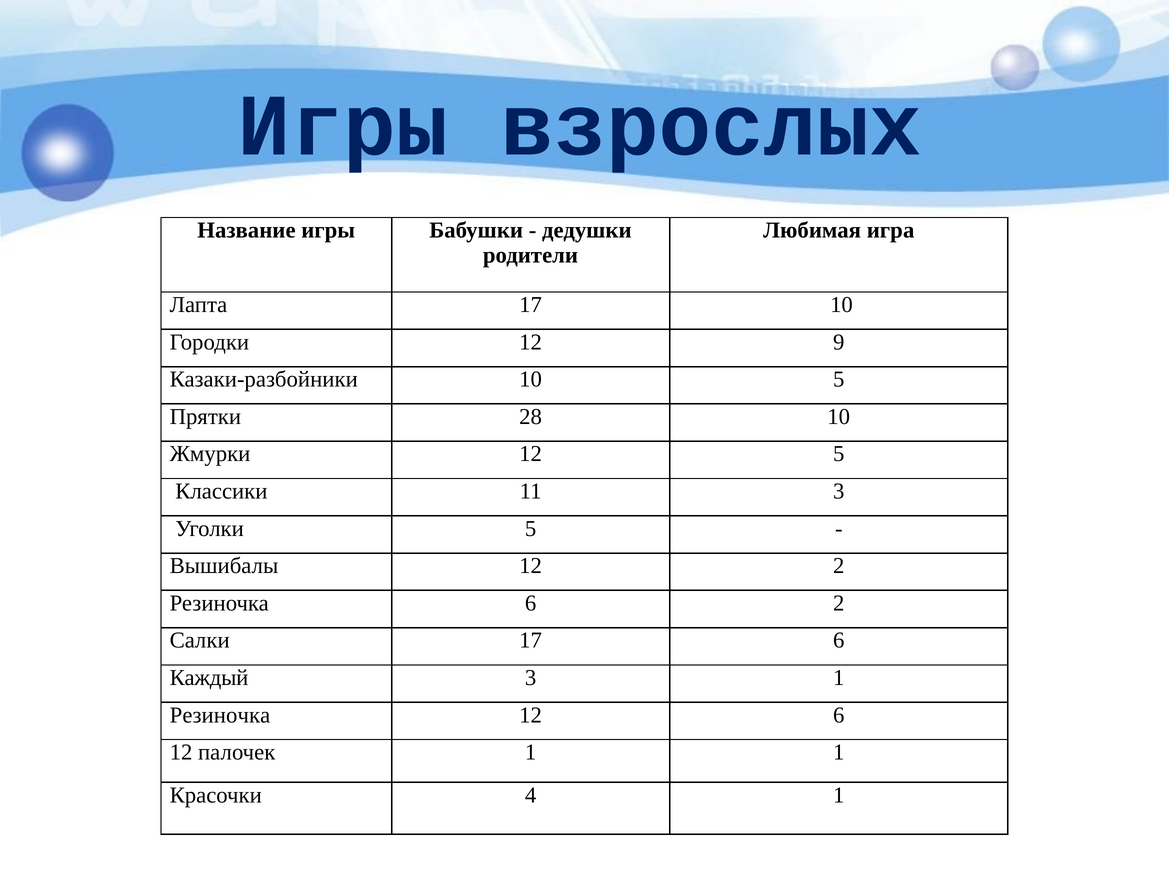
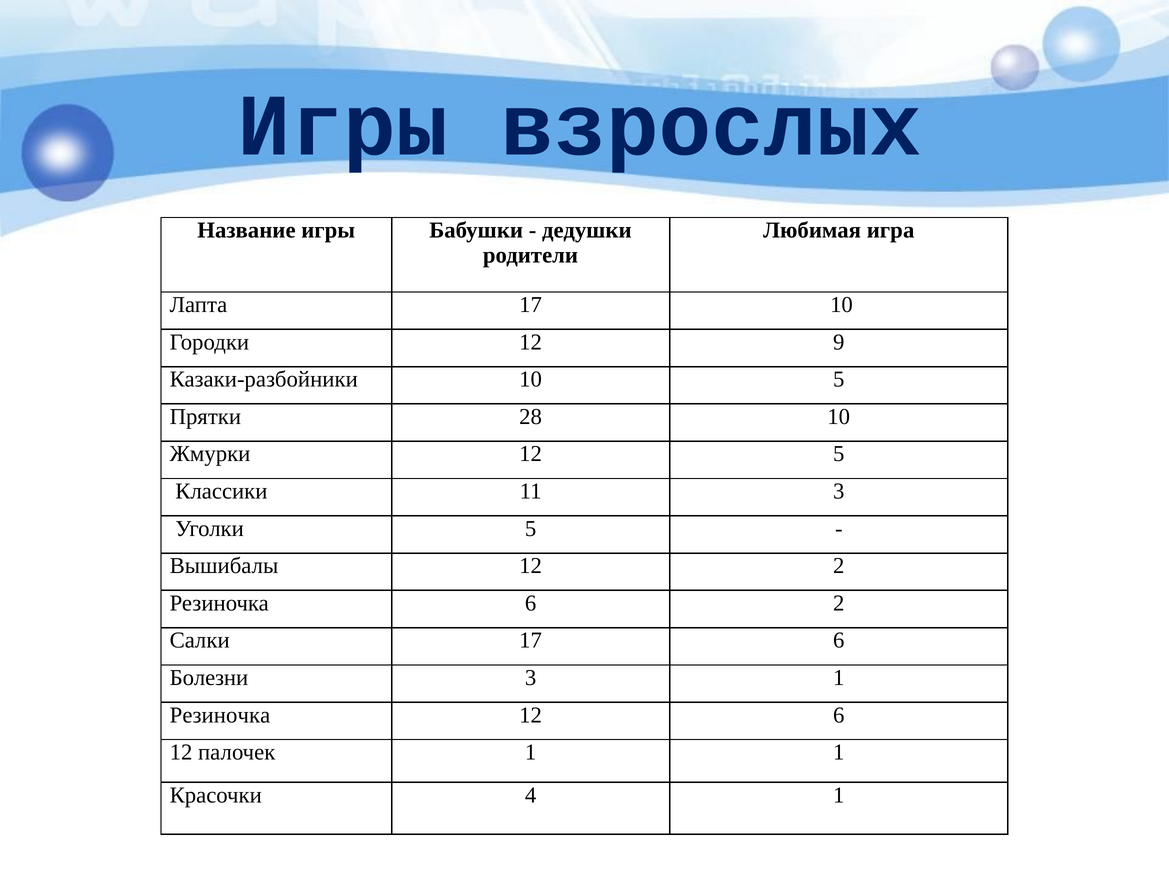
Каждый: Каждый -> Болезни
